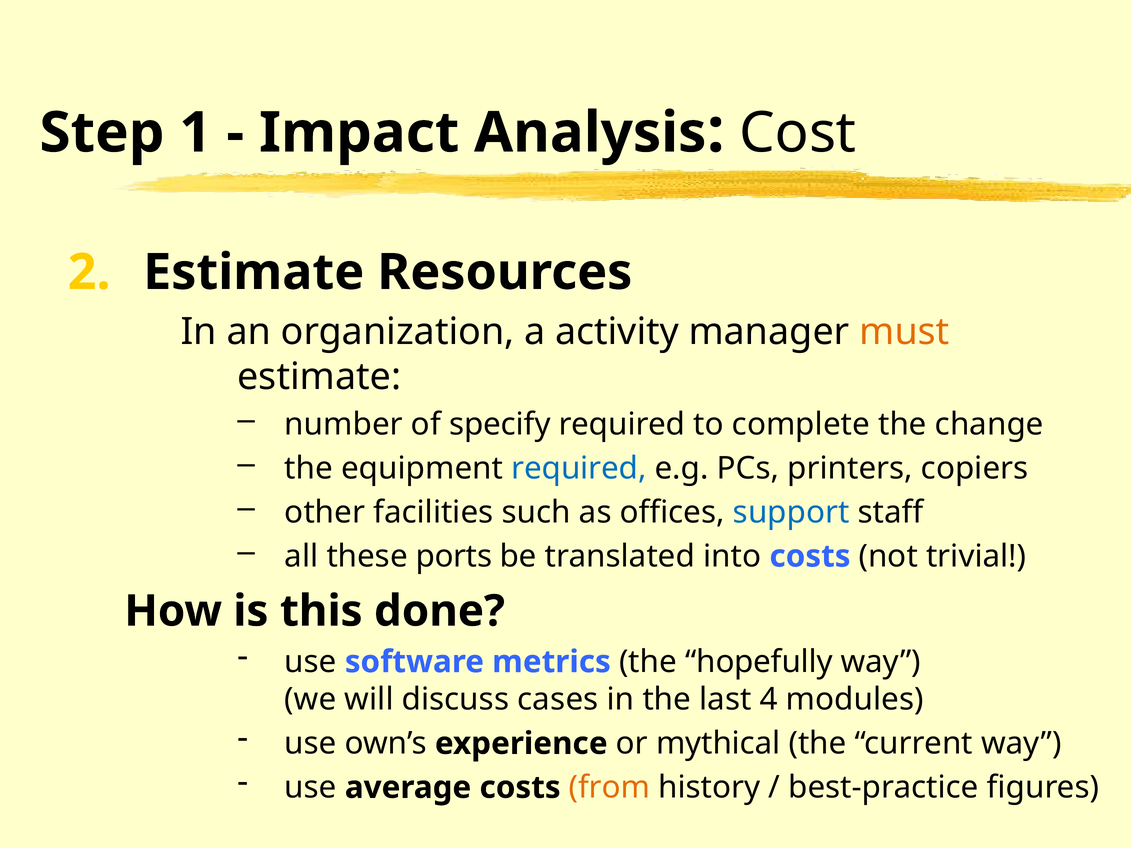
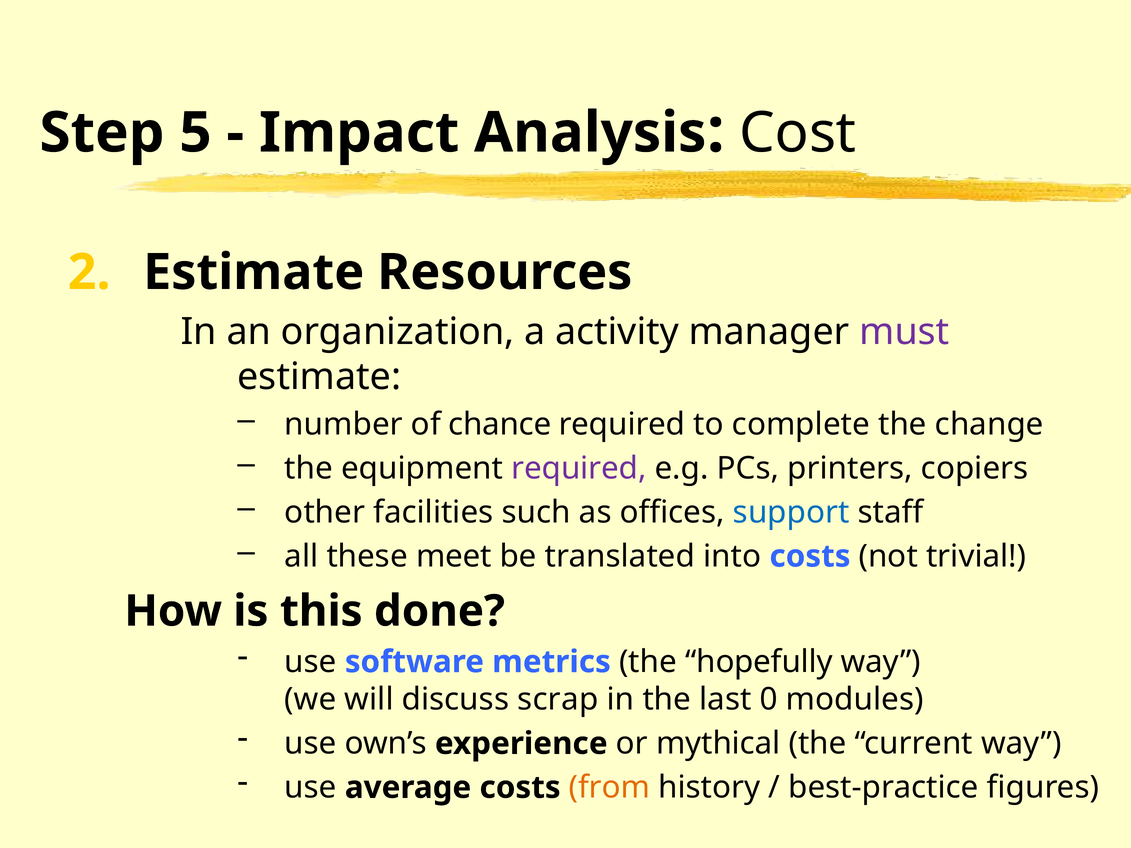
1: 1 -> 5
must colour: orange -> purple
specify: specify -> chance
required at (579, 468) colour: blue -> purple
ports: ports -> meet
cases: cases -> scrap
4: 4 -> 0
